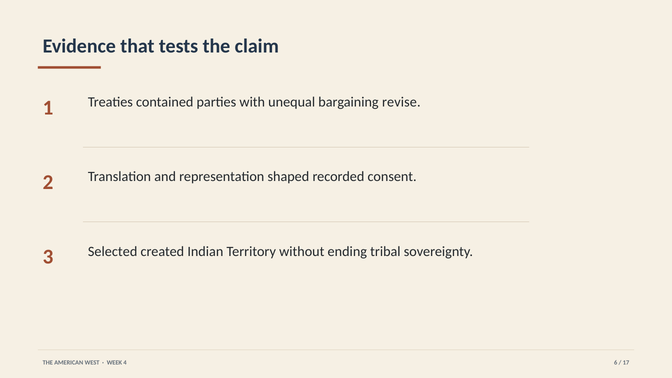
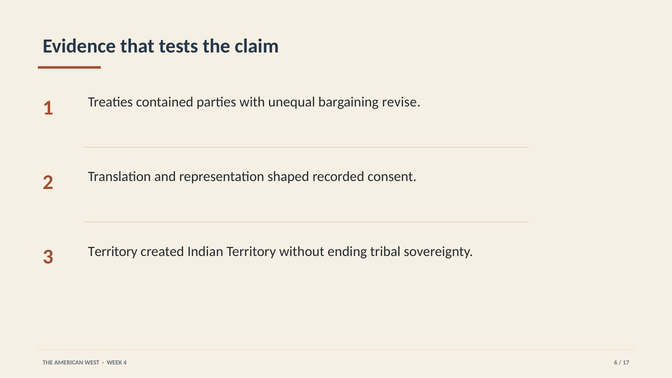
3 Selected: Selected -> Territory
